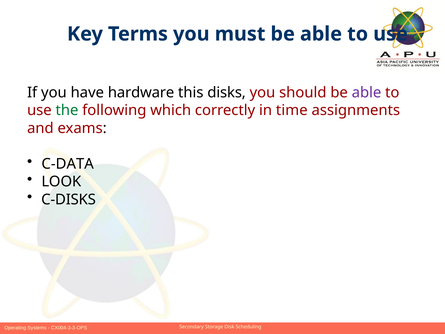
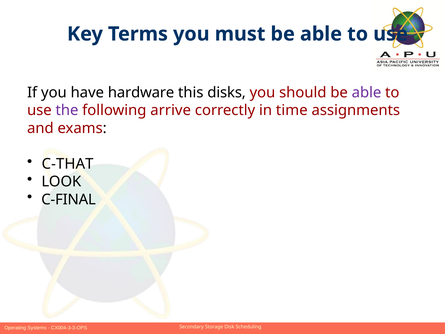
the colour: green -> purple
which: which -> arrive
C-DATA: C-DATA -> C-THAT
C-DISKS: C-DISKS -> C-FINAL
